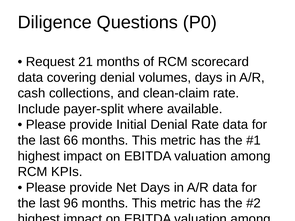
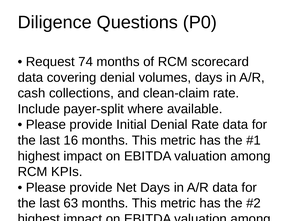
21: 21 -> 74
66: 66 -> 16
96: 96 -> 63
